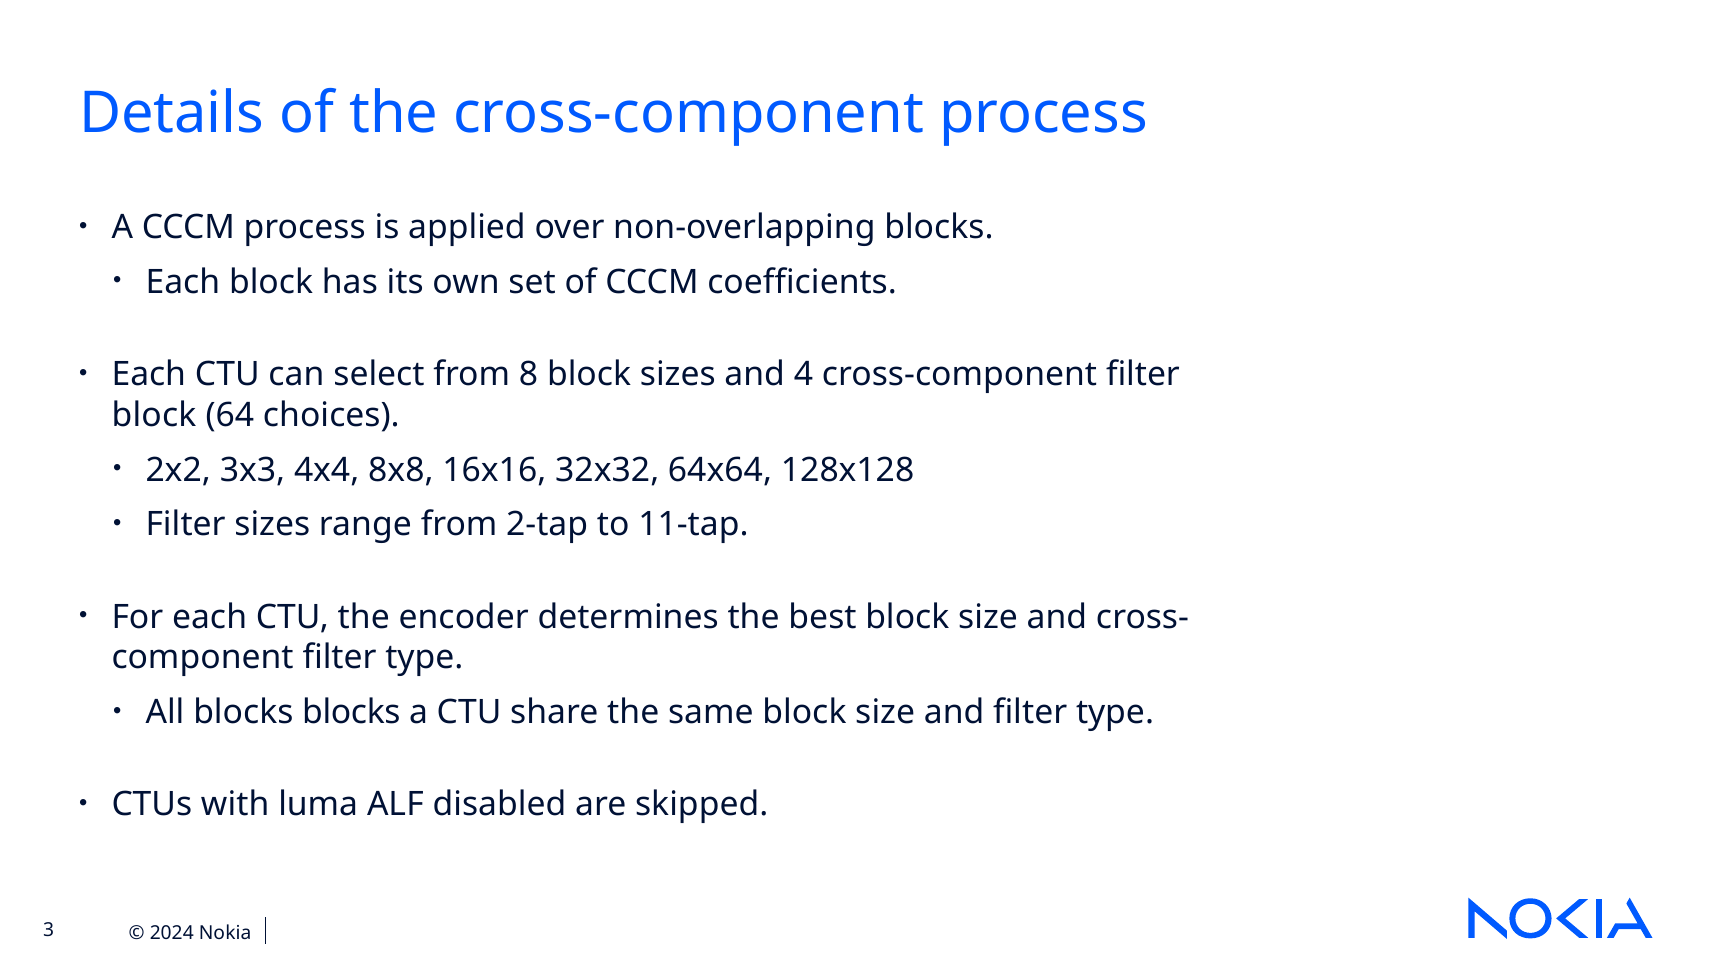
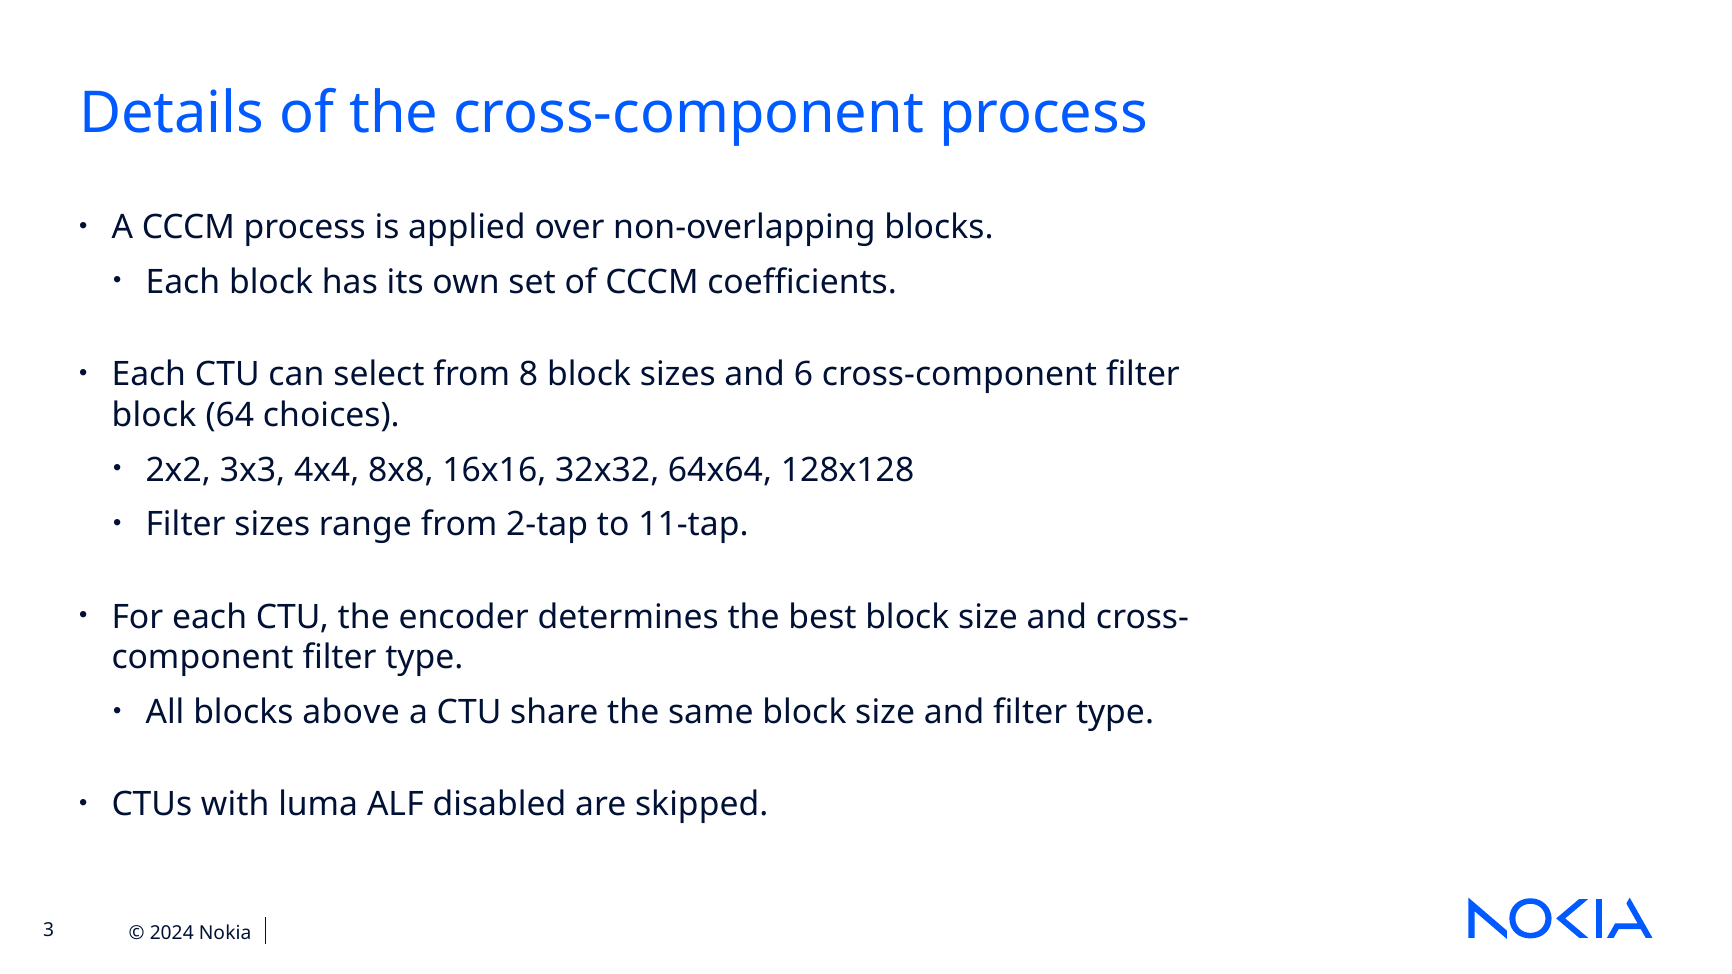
4: 4 -> 6
blocks blocks: blocks -> above
